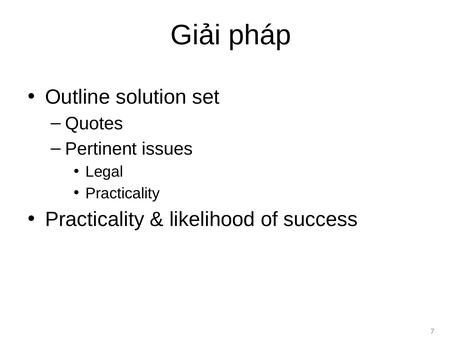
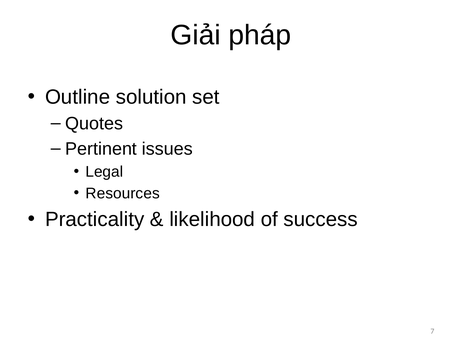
Practicality at (123, 193): Practicality -> Resources
